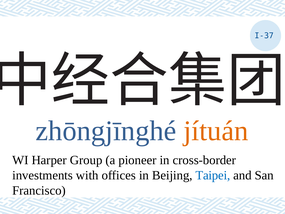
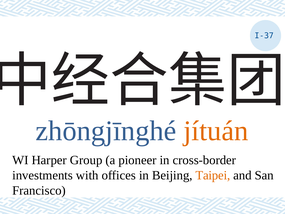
Taipei colour: blue -> orange
